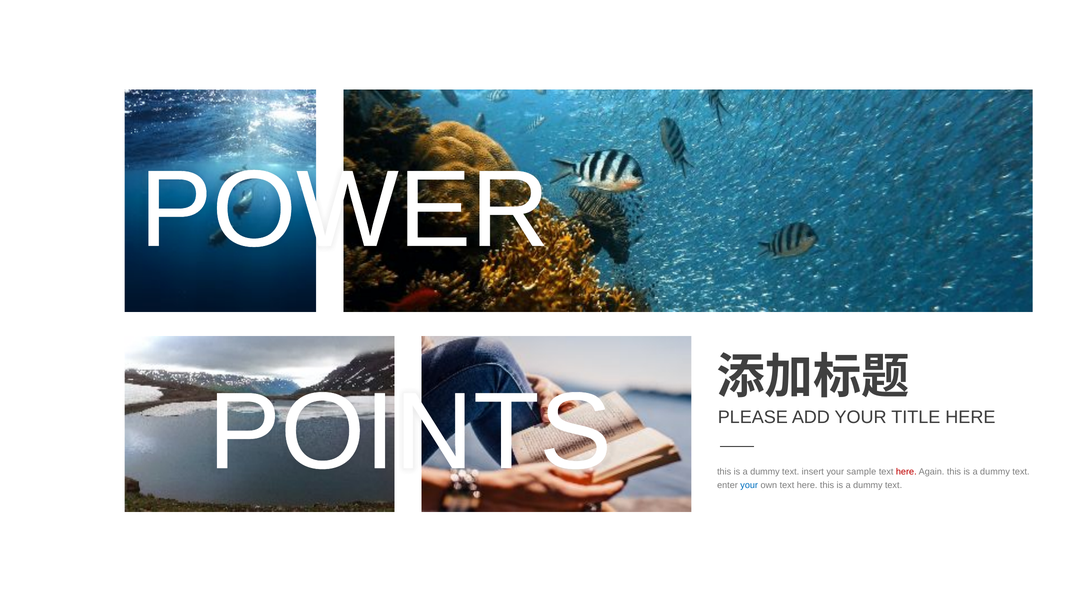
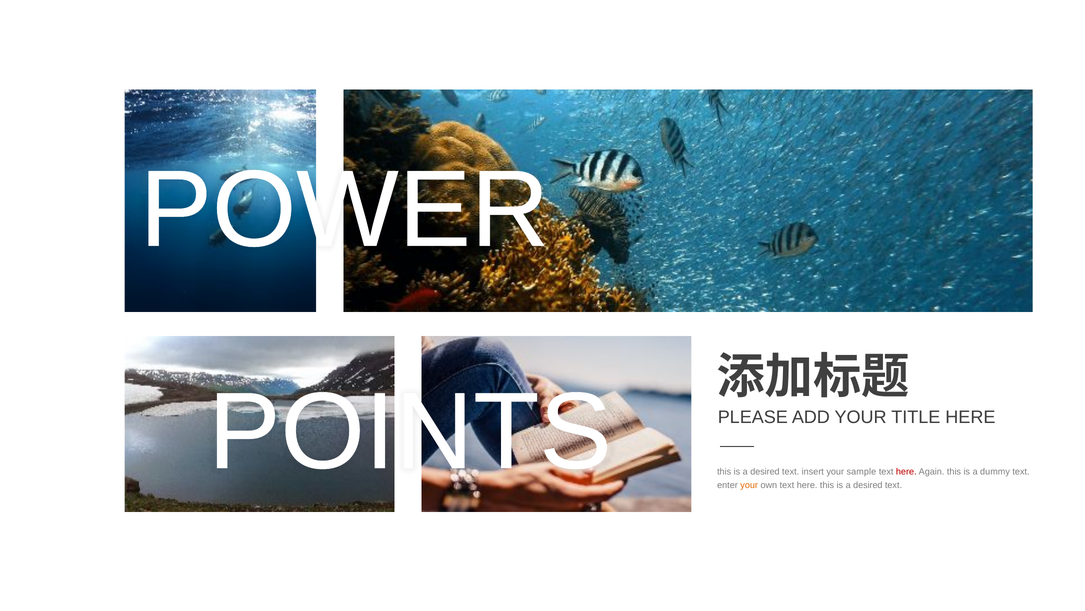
dummy at (765, 471): dummy -> desired
your at (749, 485) colour: blue -> orange
dummy at (868, 485): dummy -> desired
